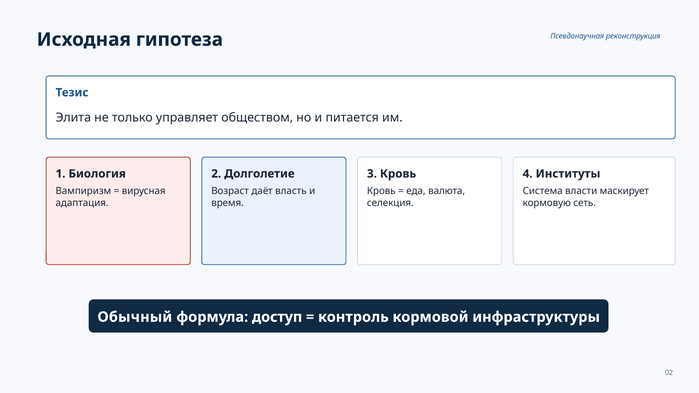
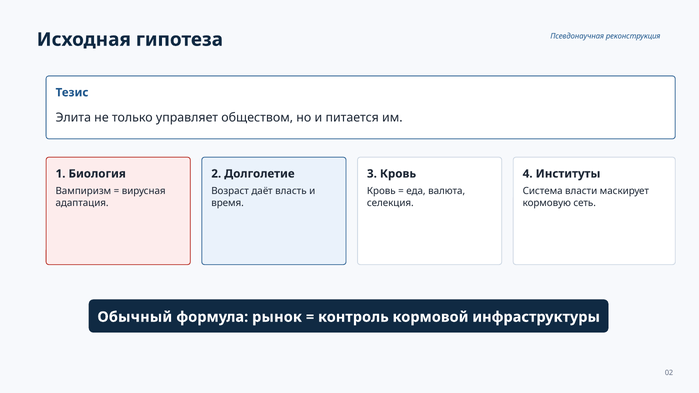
доступ: доступ -> рынок
